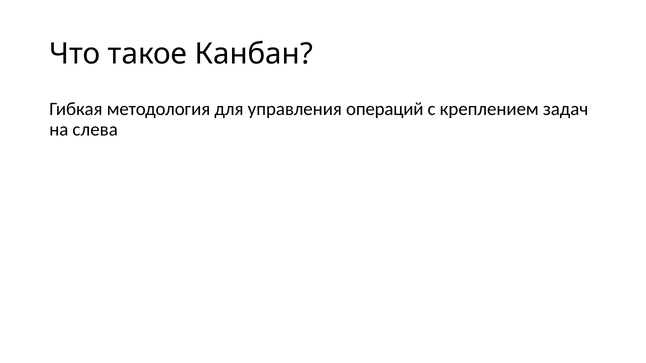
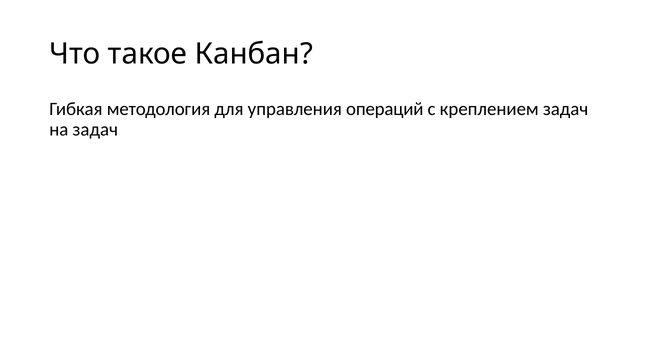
на слева: слева -> задач
